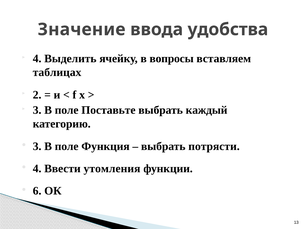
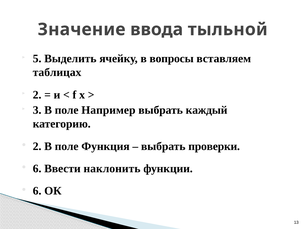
удобства: удобства -> тыльной
4 at (37, 59): 4 -> 5
Поставьте: Поставьте -> Например
3 at (37, 147): 3 -> 2
потрясти: потрясти -> проверки
4 at (37, 169): 4 -> 6
утомления: утомления -> наклонить
